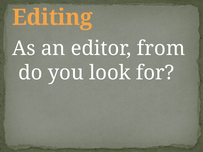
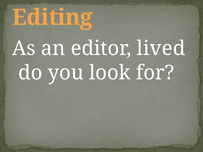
from: from -> lived
